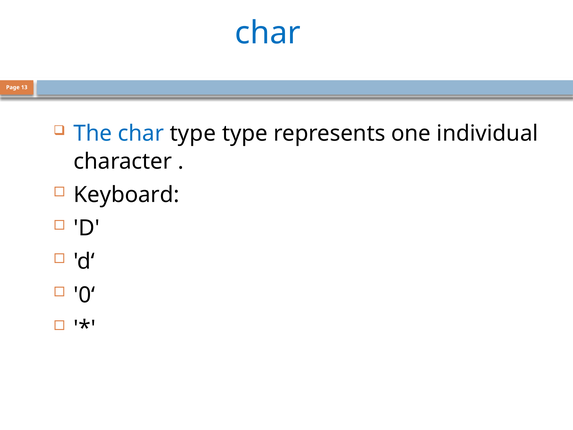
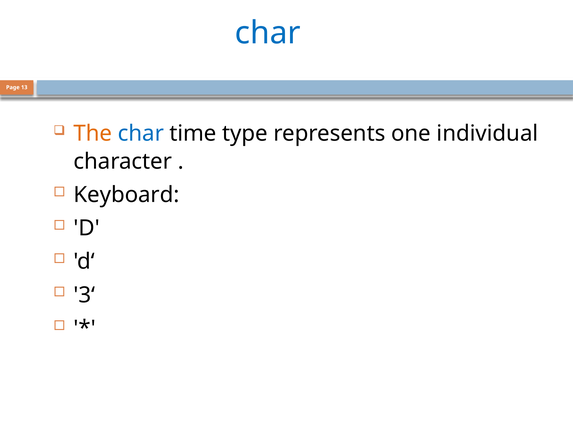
The colour: blue -> orange
char type: type -> time
0‘: 0‘ -> 3‘
